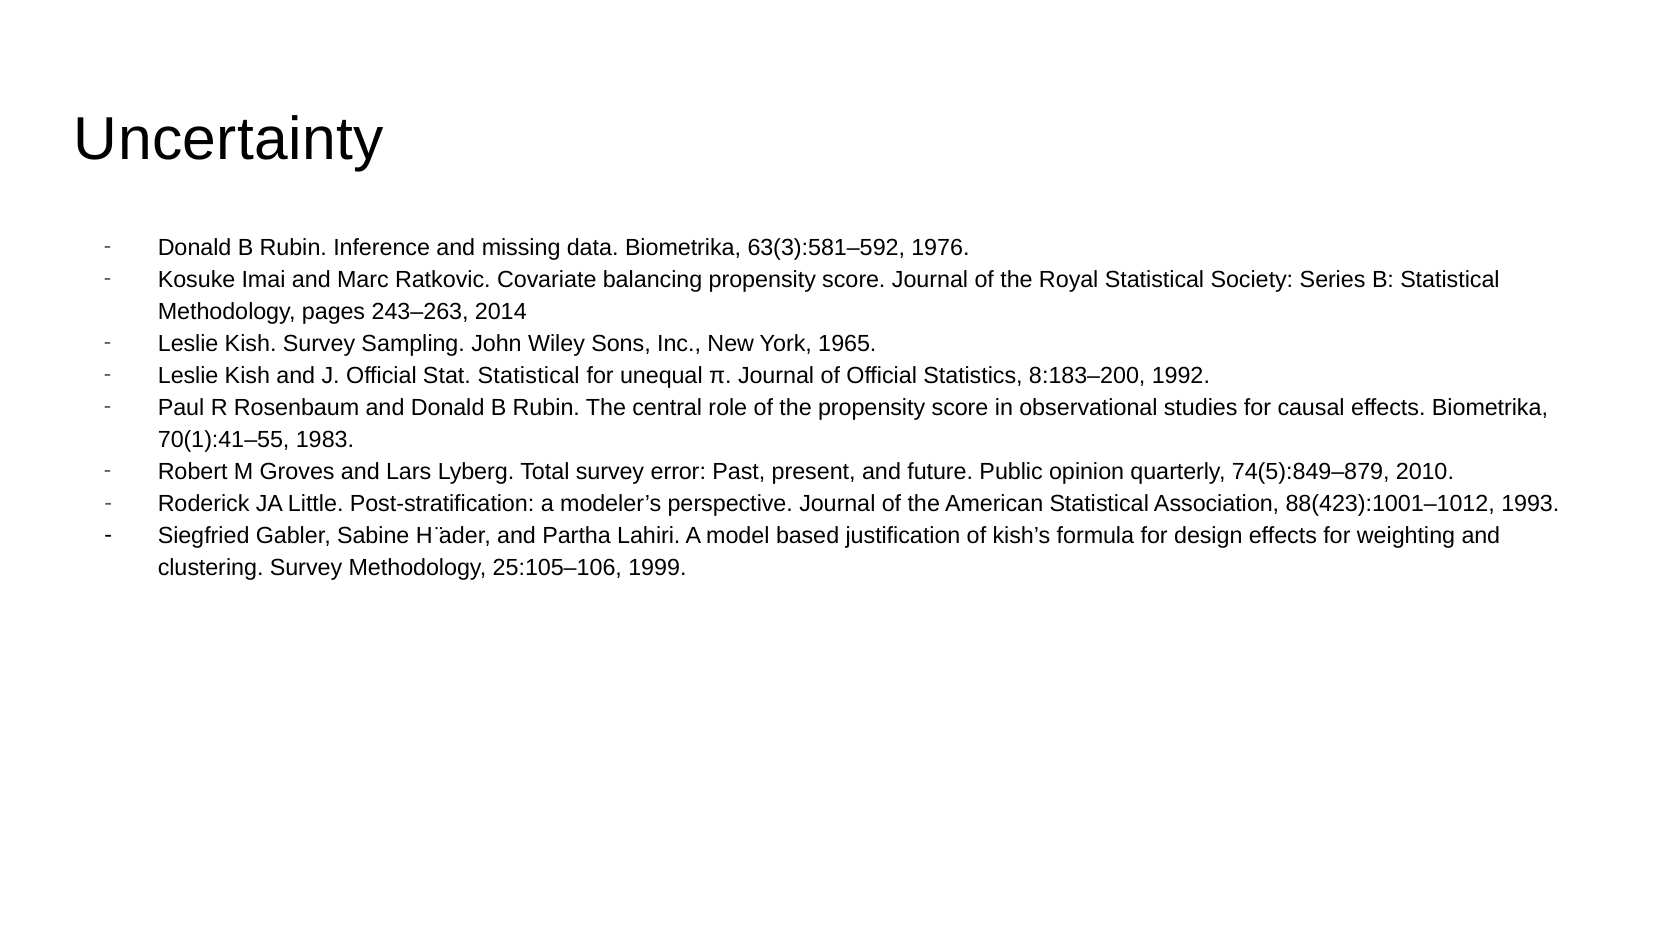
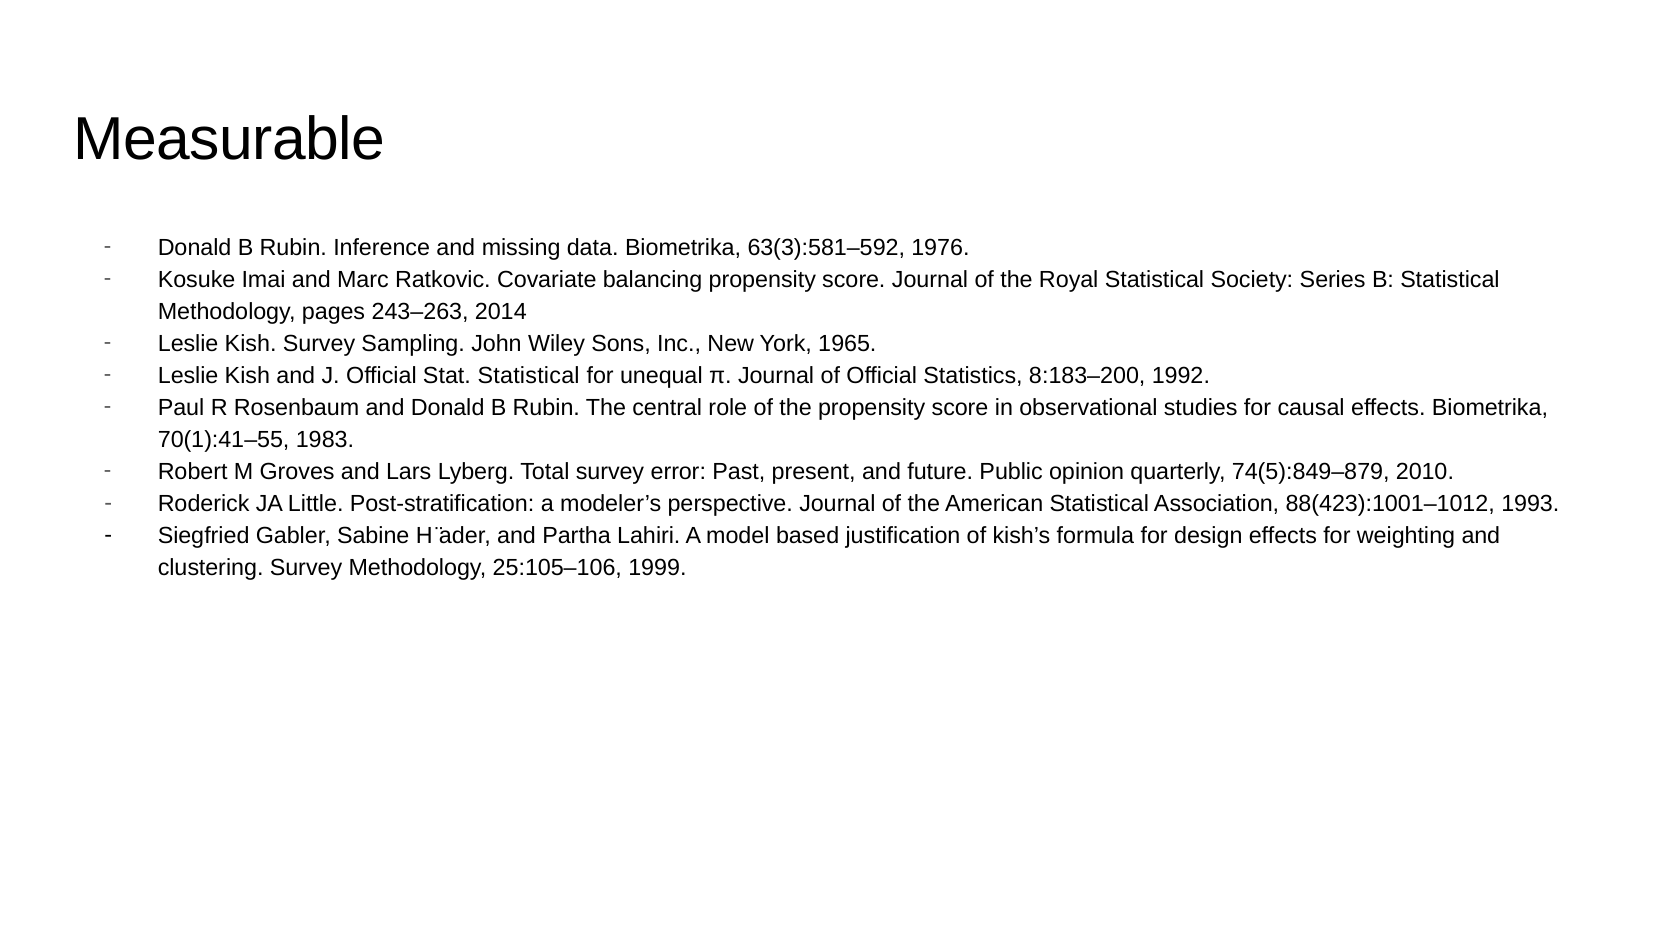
Uncertainty: Uncertainty -> Measurable
